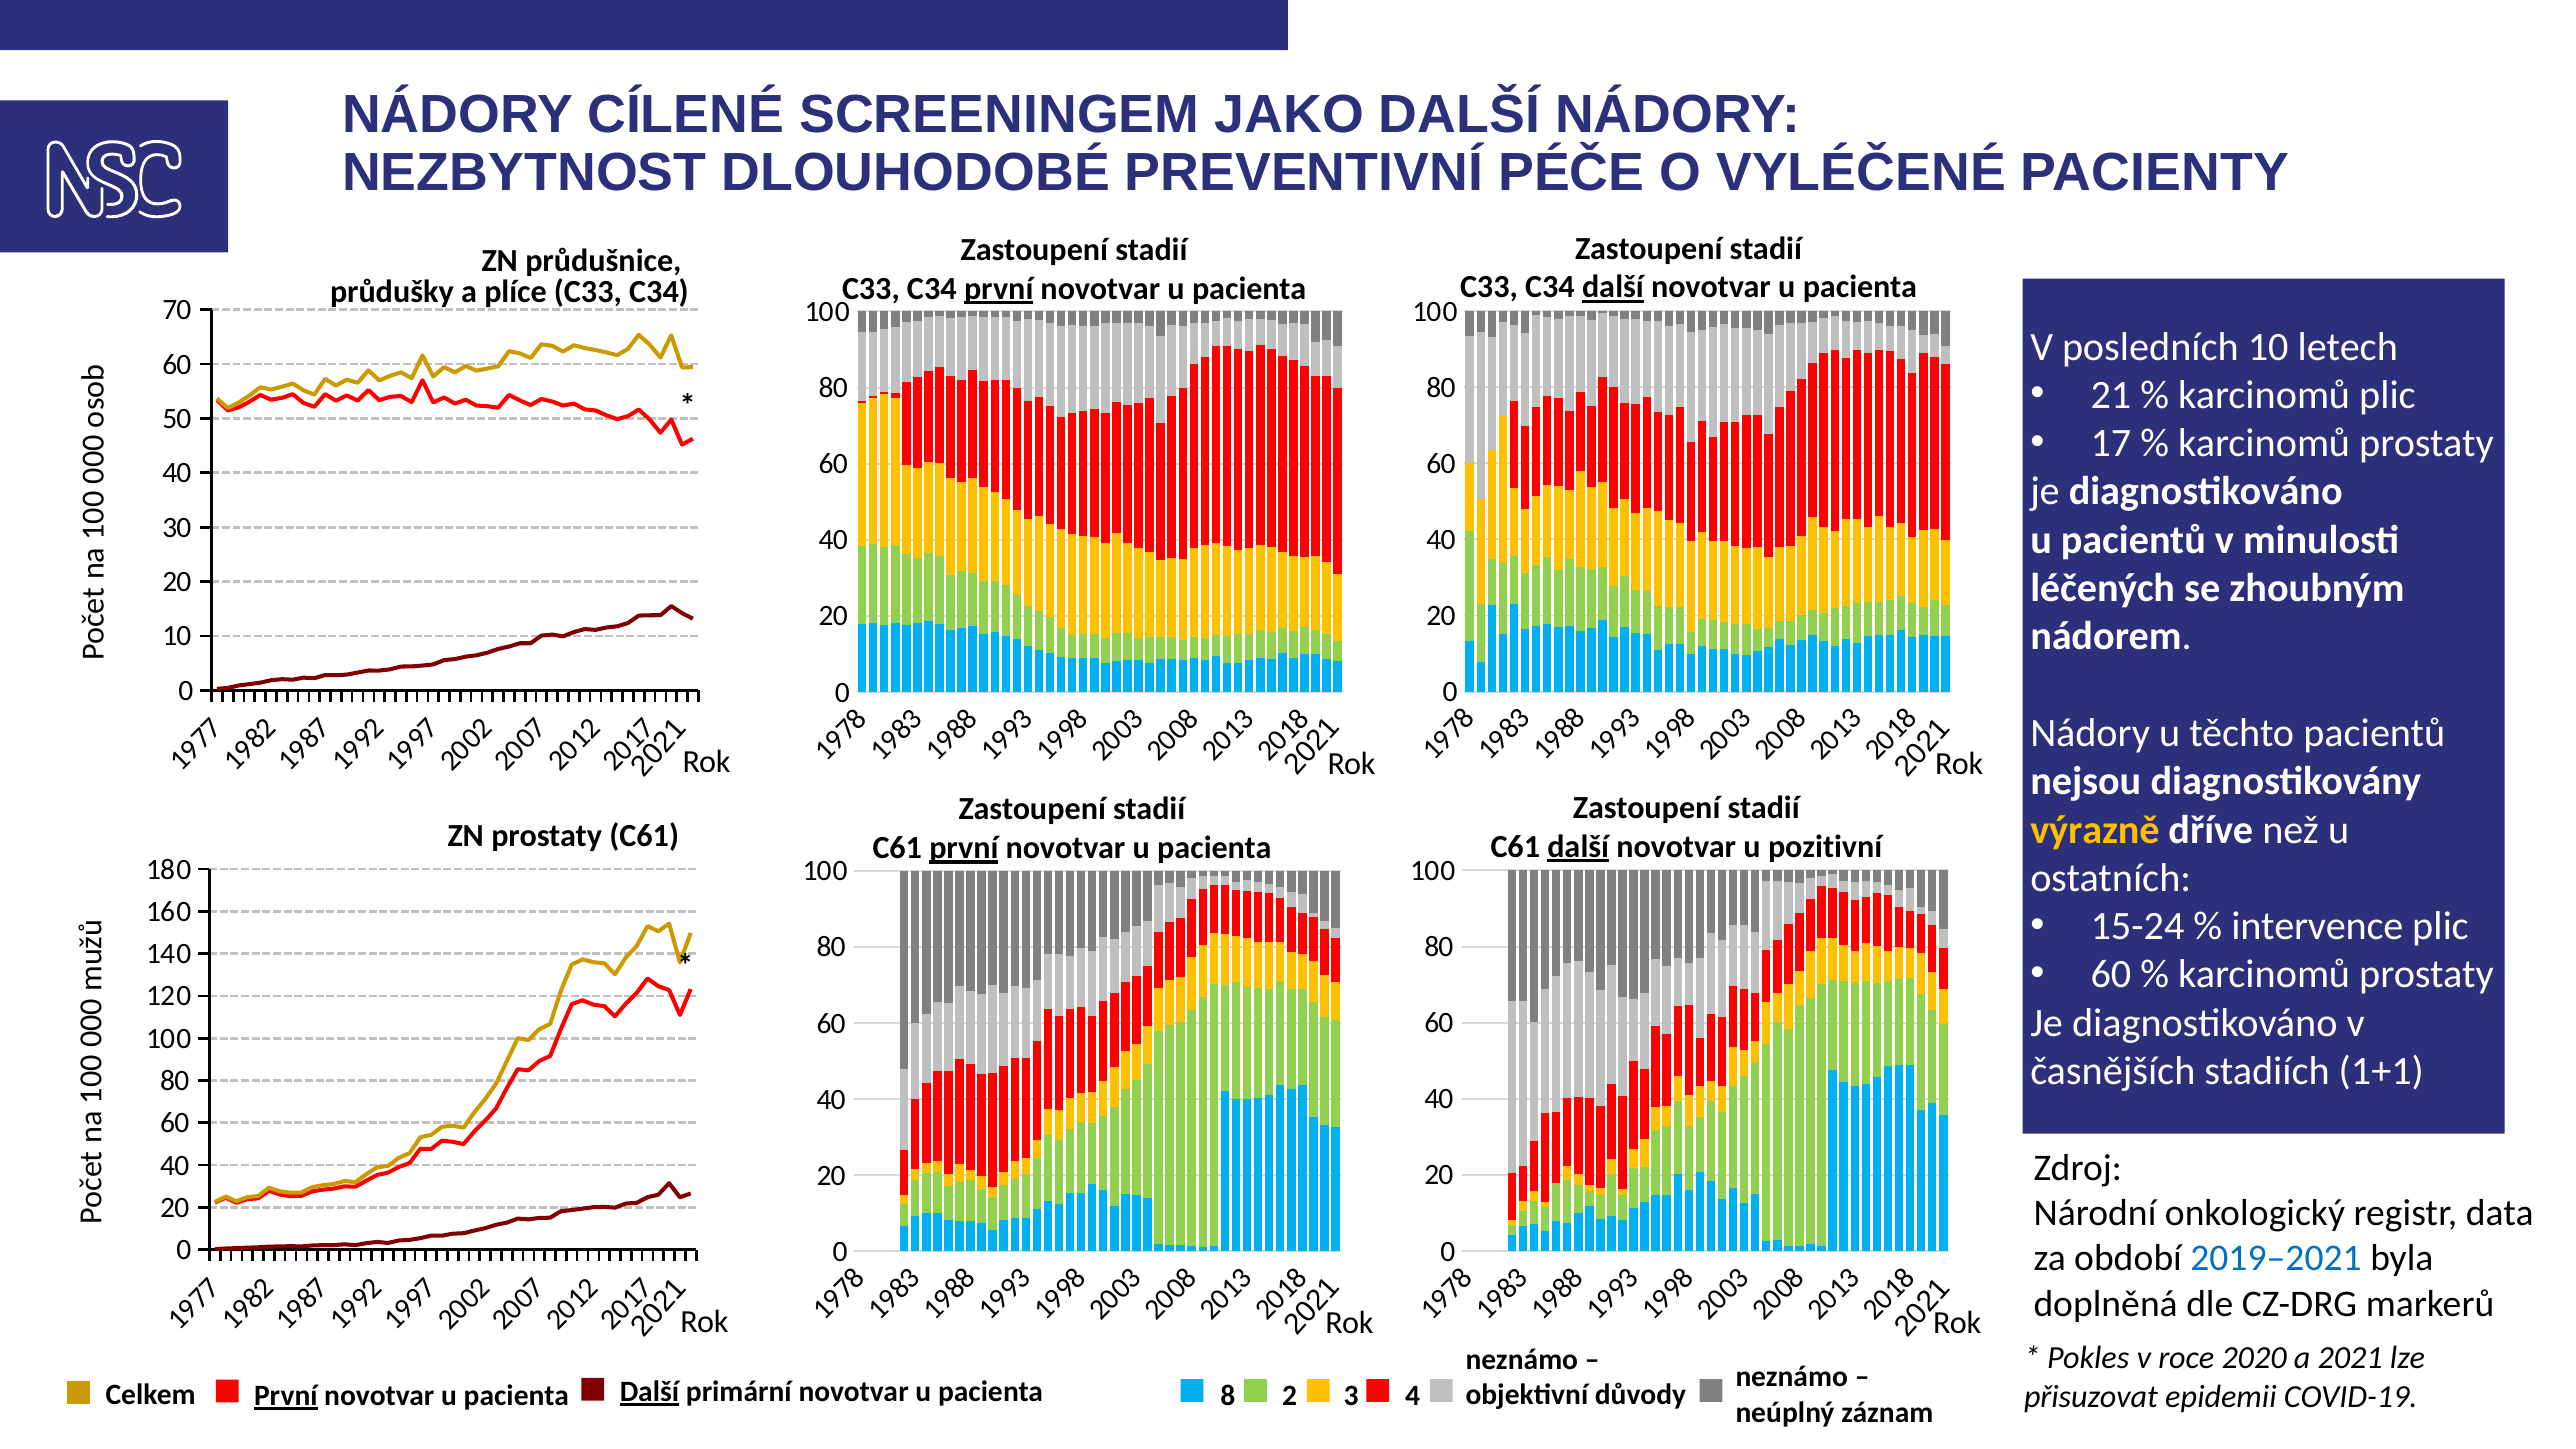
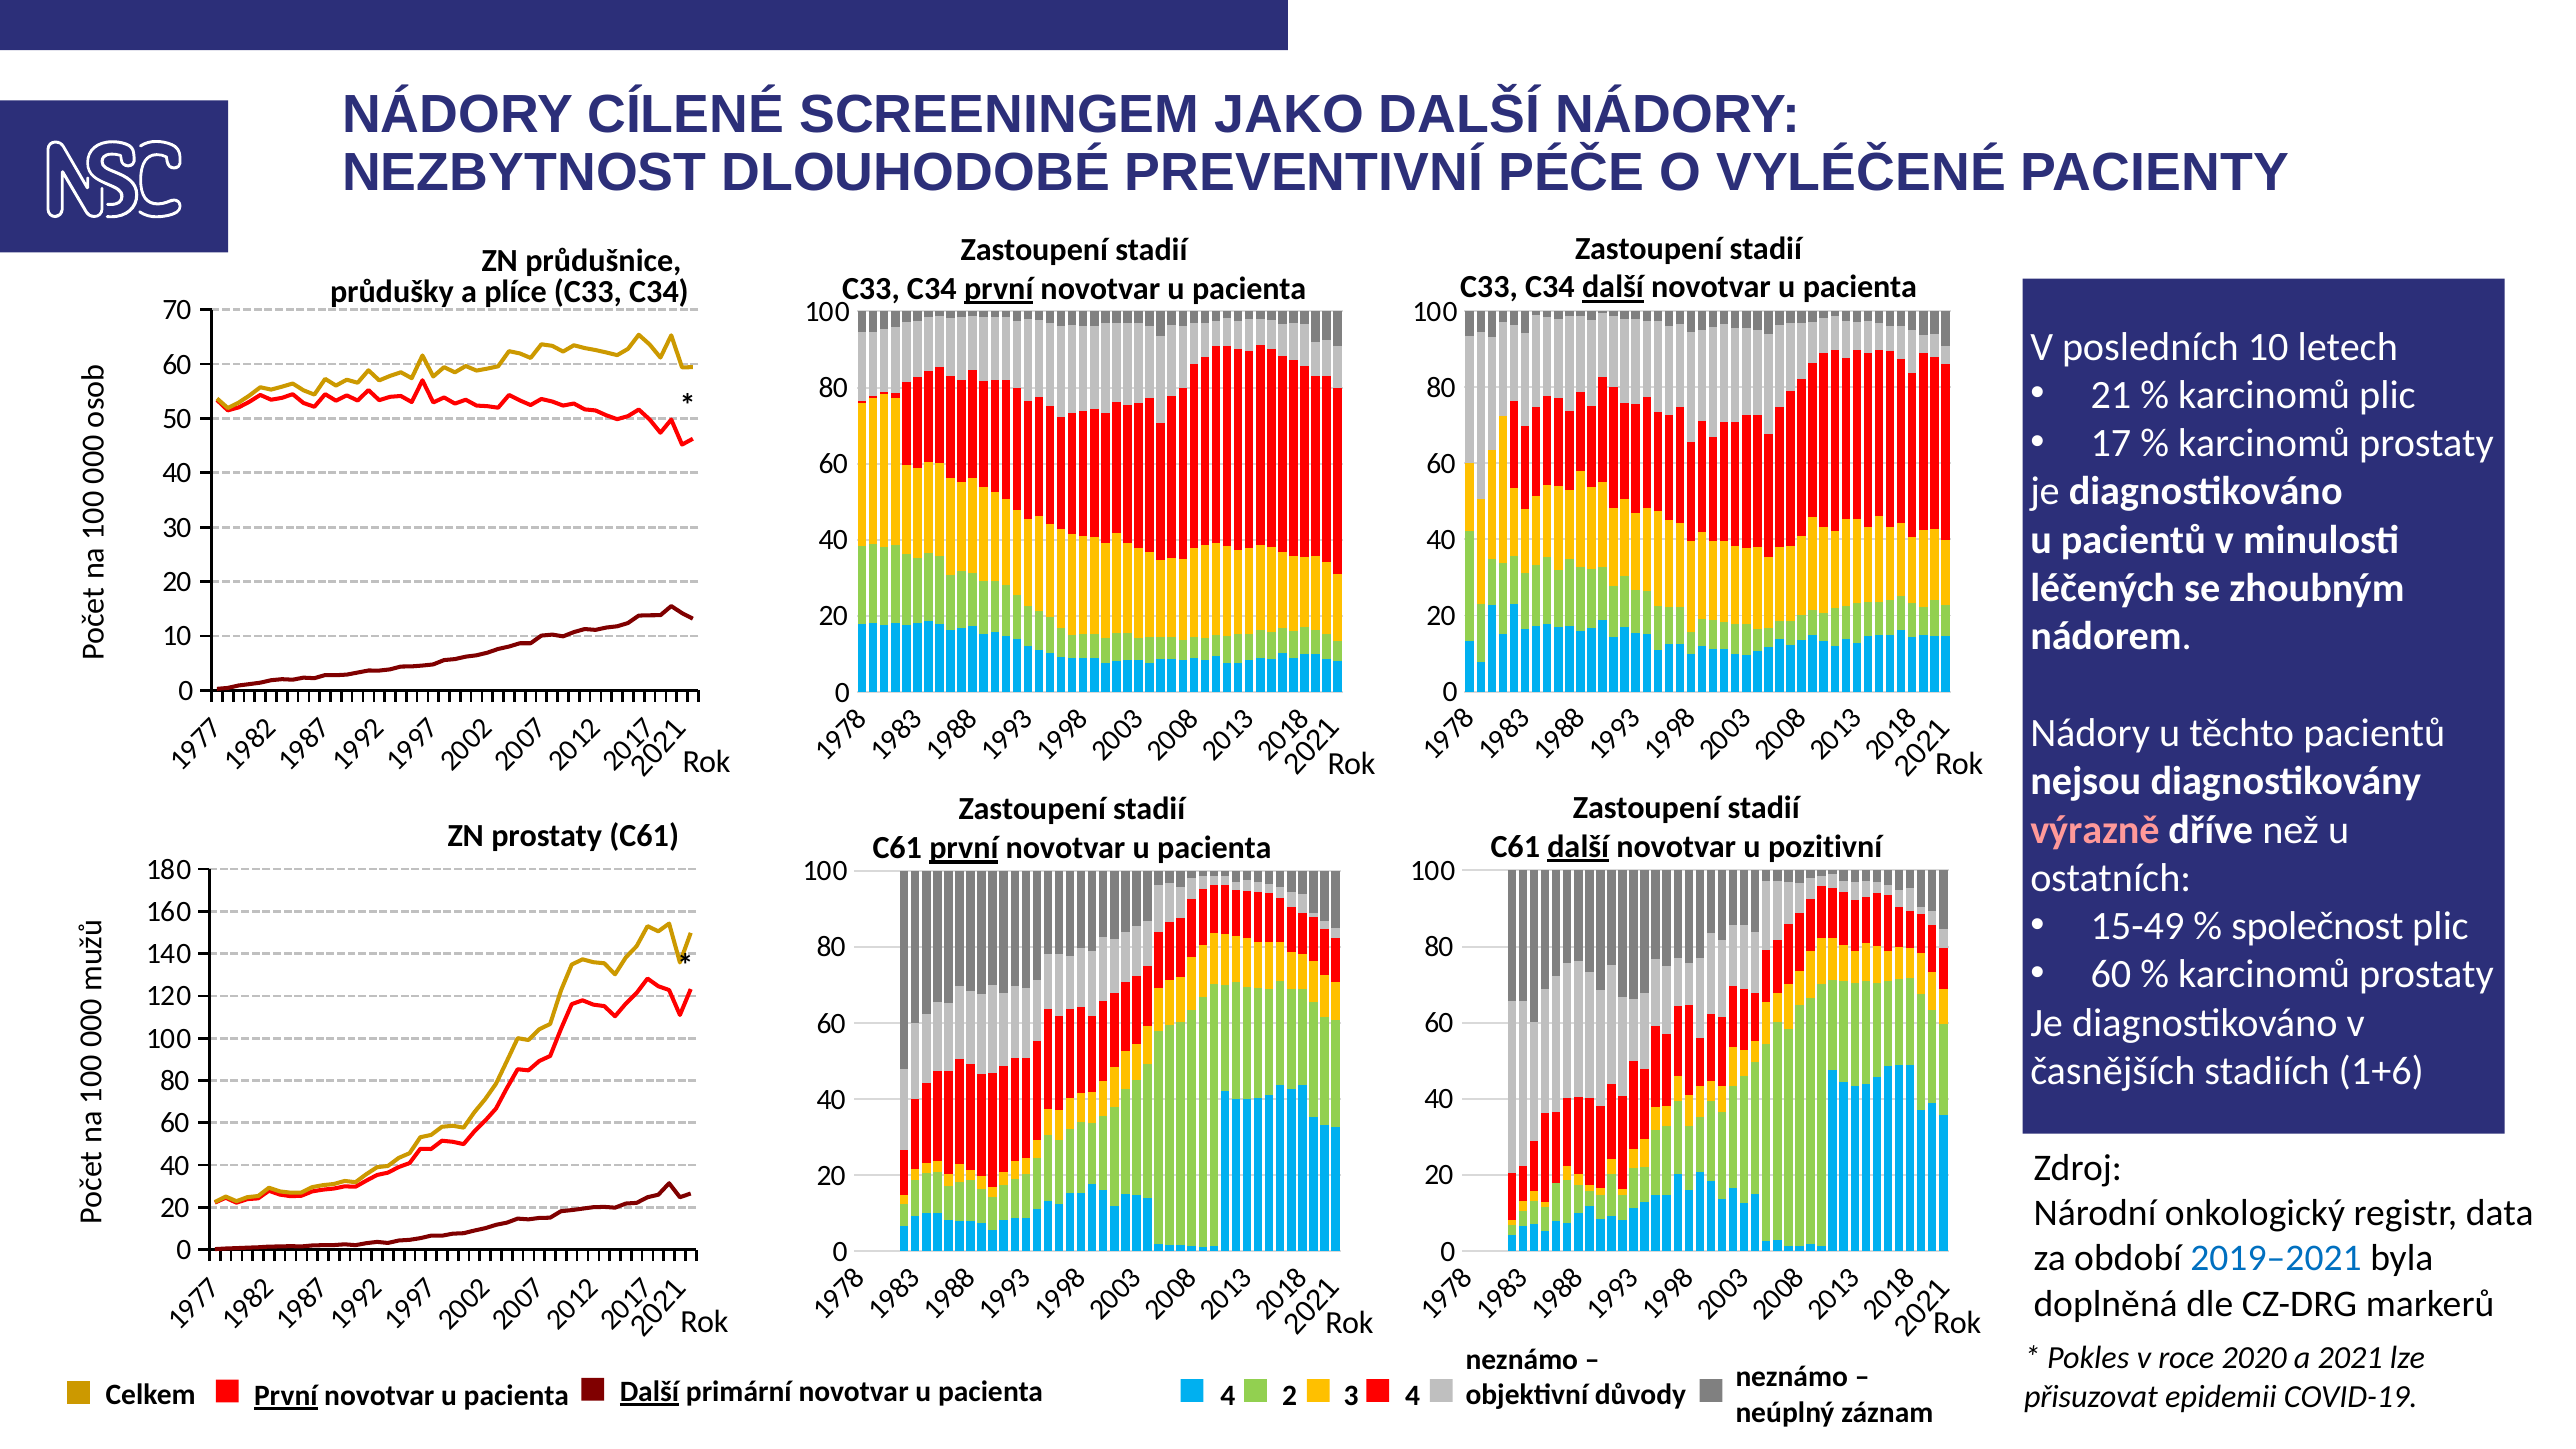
výrazně colour: yellow -> pink
15-24: 15-24 -> 15-49
intervence: intervence -> společnost
1+1: 1+1 -> 1+6
pacienta 8: 8 -> 4
